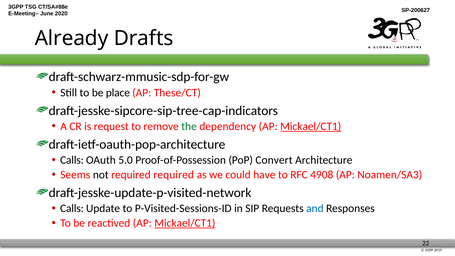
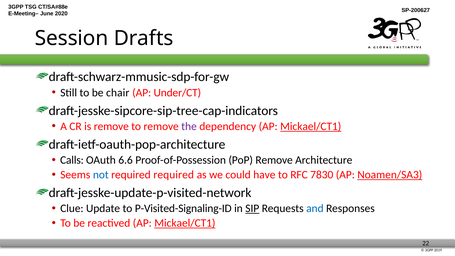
Already: Already -> Session
place: place -> chair
These/CT: These/CT -> Under/CT
is request: request -> remove
the colour: green -> purple
5.0: 5.0 -> 6.6
PoP Convert: Convert -> Remove
not colour: black -> blue
4908: 4908 -> 7830
Noamen/SA3 underline: none -> present
Calls at (72, 208): Calls -> Clue
P-Visited-Sessions-ID: P-Visited-Sessions-ID -> P-Visited-Signaling-ID
SIP underline: none -> present
